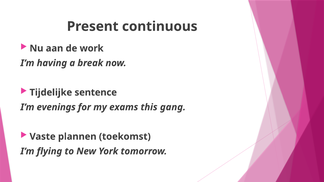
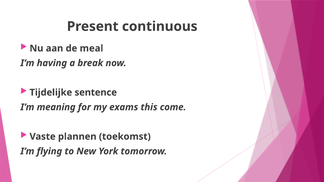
work: work -> meal
evenings: evenings -> meaning
gang: gang -> come
